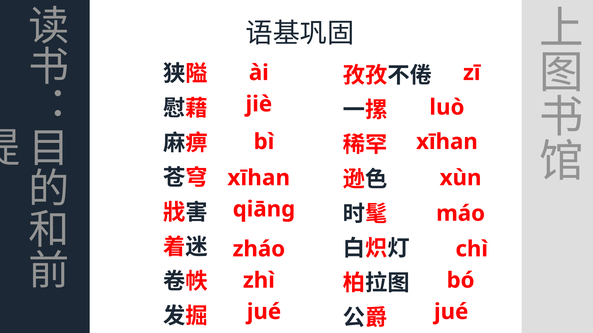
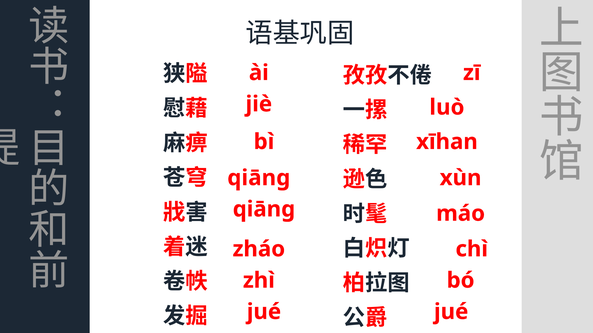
xīhan at (259, 178): xīhan -> qiāng
